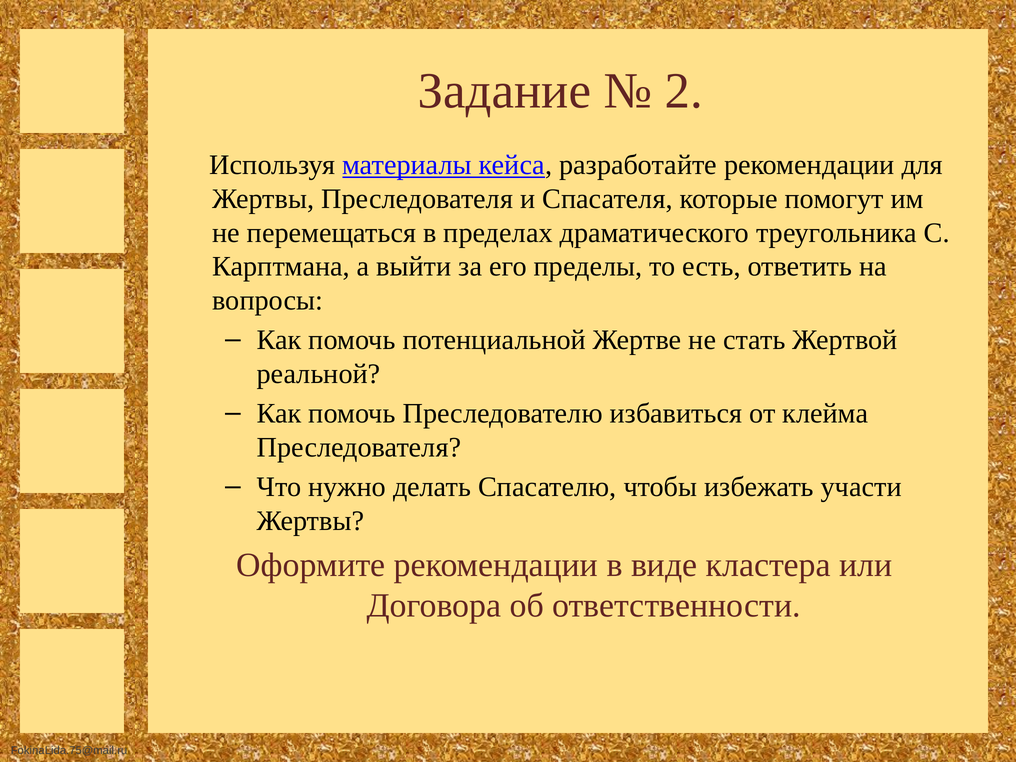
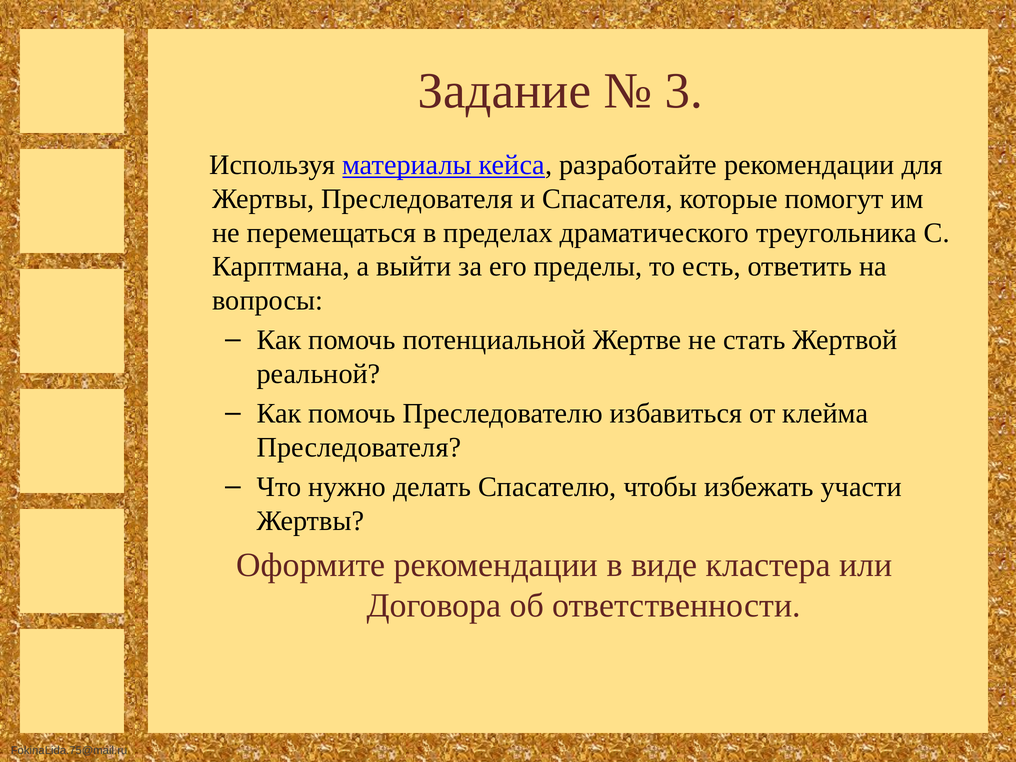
2: 2 -> 3
